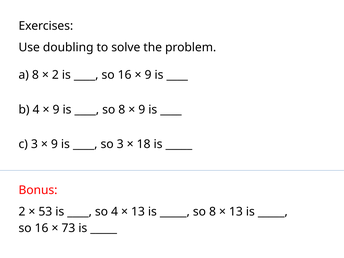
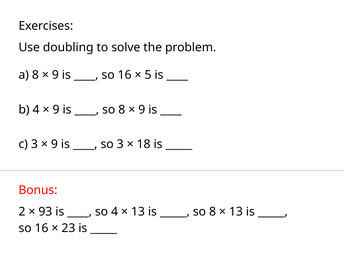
2 at (55, 75): 2 -> 9
9 at (148, 75): 9 -> 5
53: 53 -> 93
73: 73 -> 23
